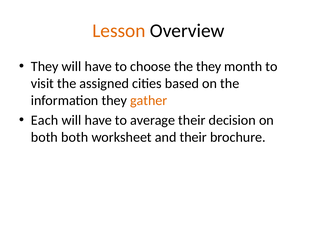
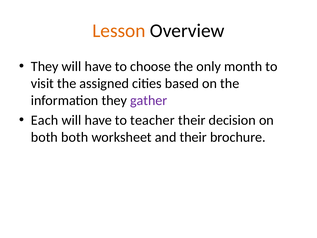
the they: they -> only
gather colour: orange -> purple
average: average -> teacher
